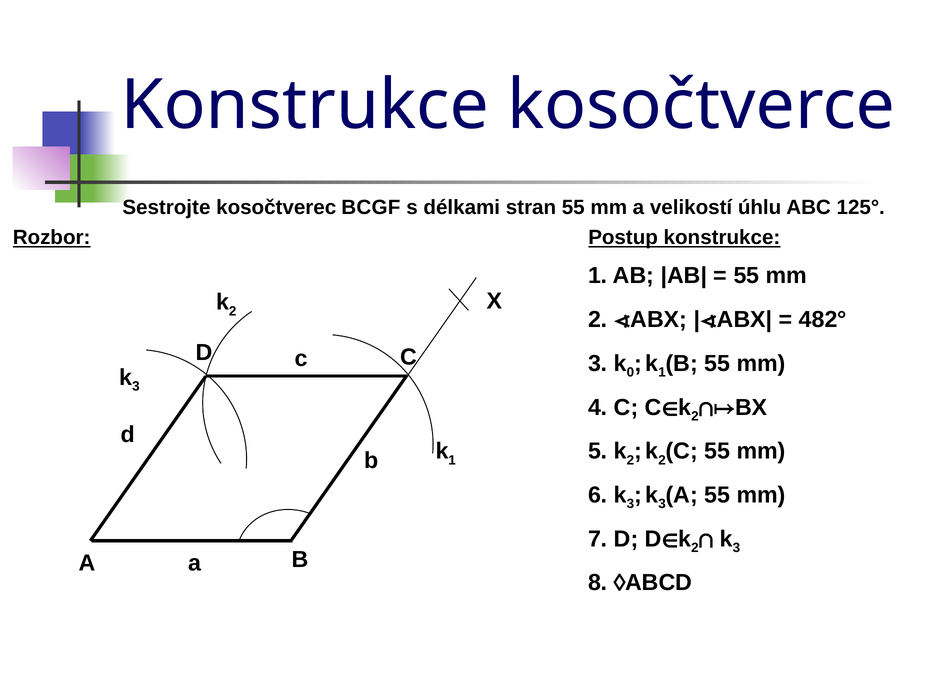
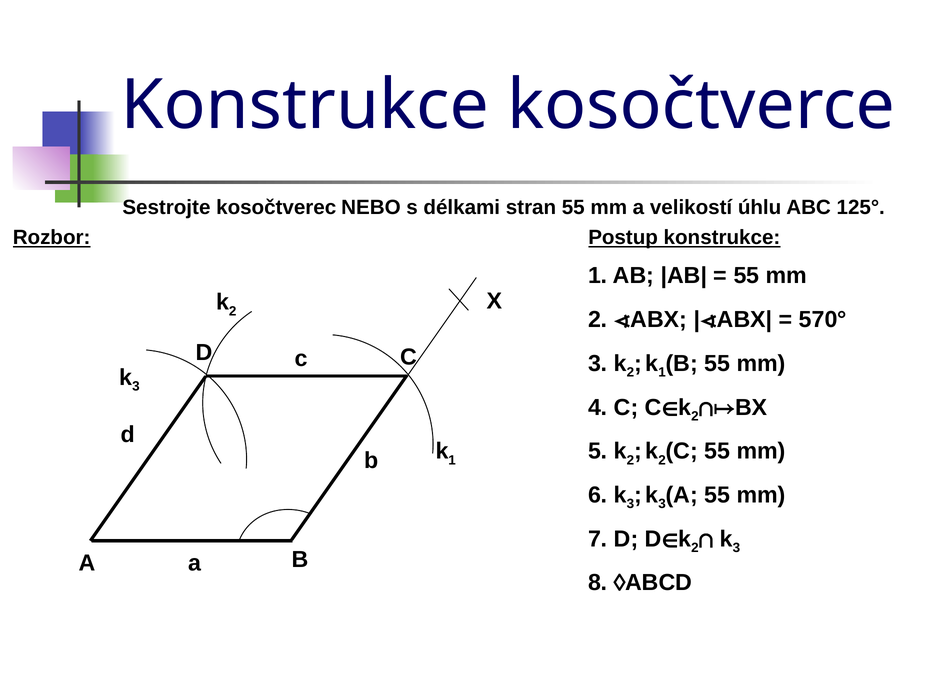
BCGF: BCGF -> NEBO
482°: 482° -> 570°
0 at (630, 373): 0 -> 2
